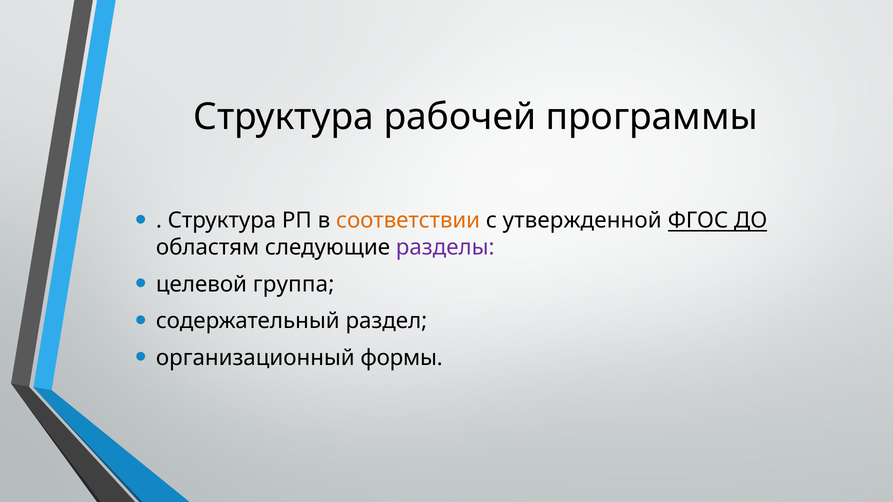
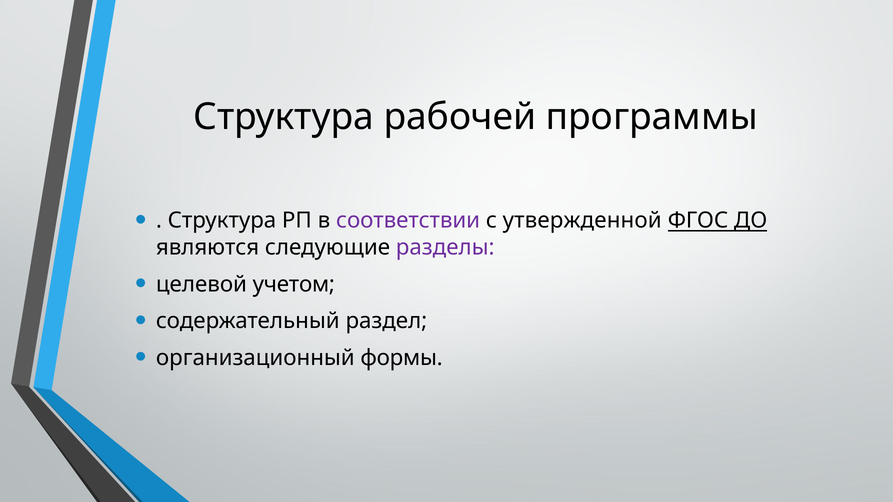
соответствии colour: orange -> purple
областям: областям -> являются
группа: группа -> учетом
